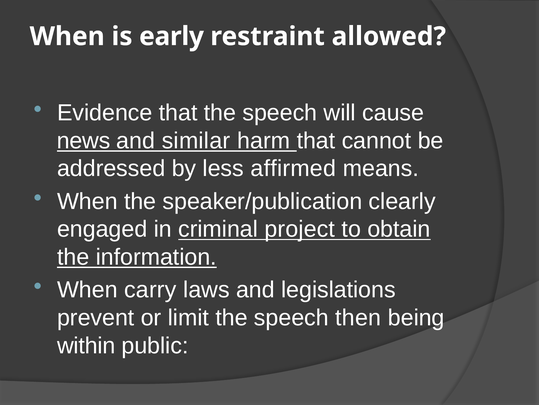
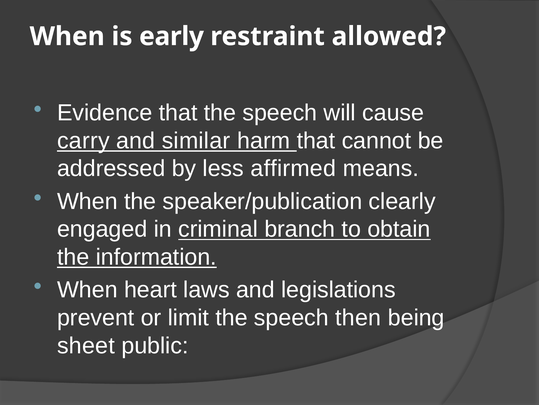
news: news -> carry
project: project -> branch
carry: carry -> heart
within: within -> sheet
